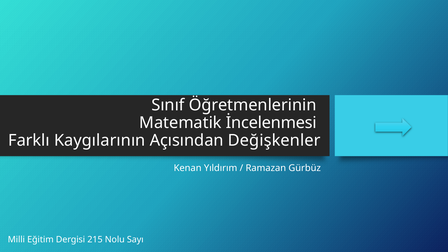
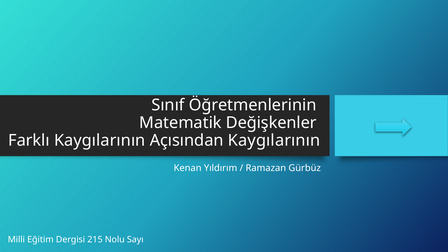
İncelenmesi: İncelenmesi -> Değişkenler
Açısından Değişkenler: Değişkenler -> Kaygılarının
